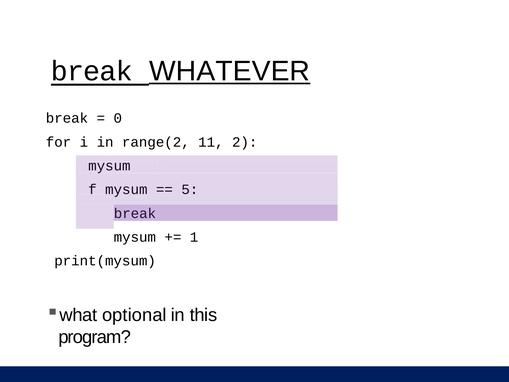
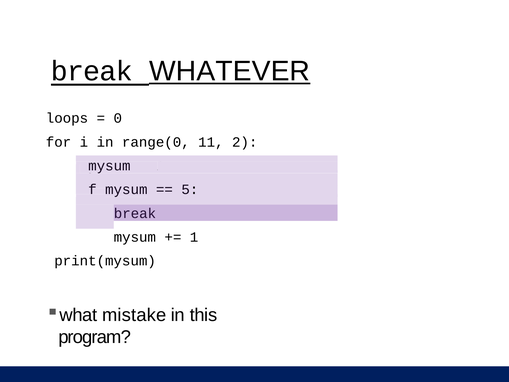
break at (67, 118): break -> loops
range(2: range(2 -> range(0
optional: optional -> mistake
